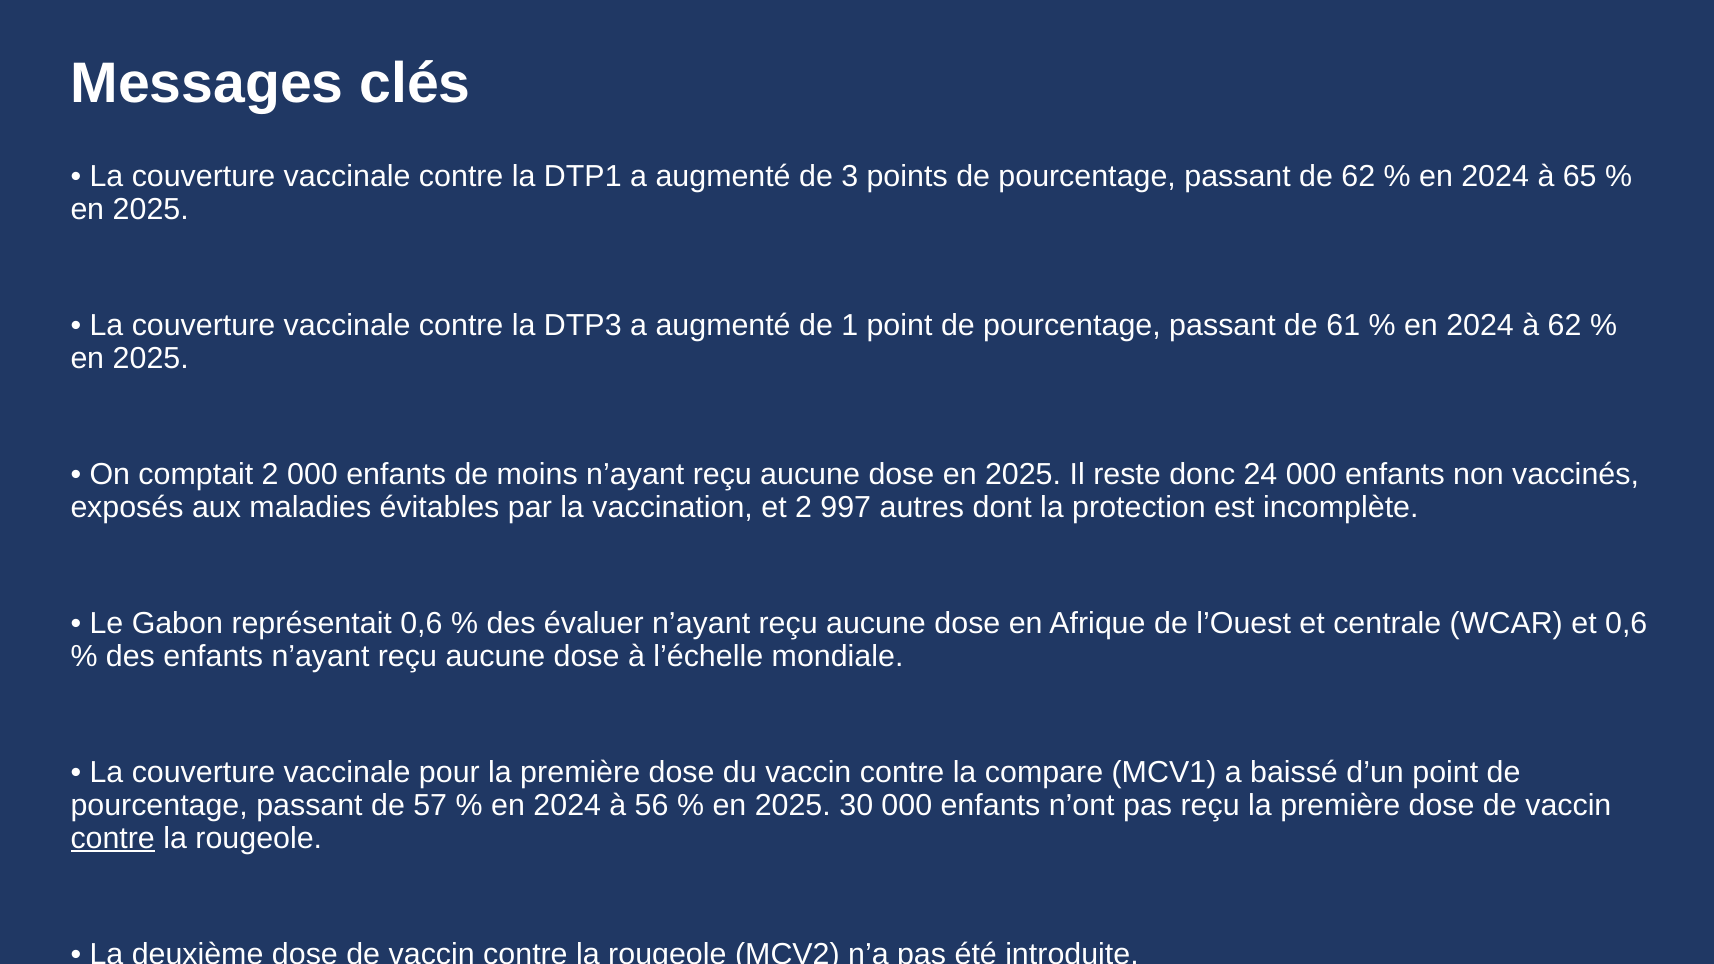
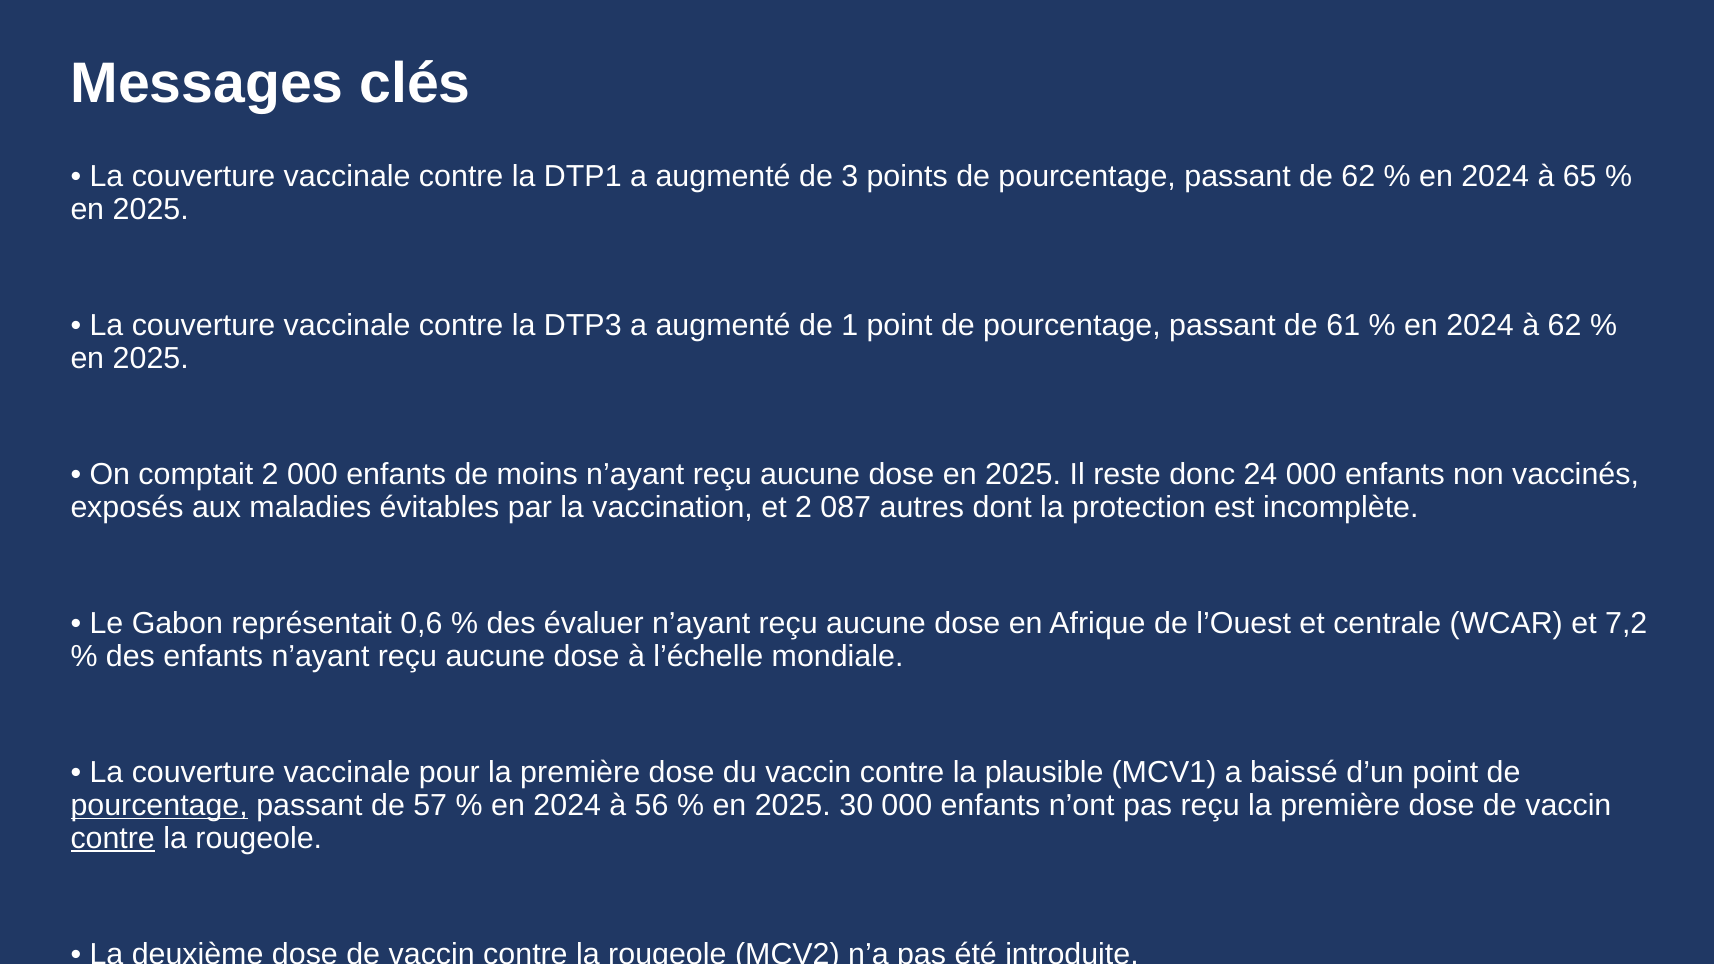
997: 997 -> 087
et 0,6: 0,6 -> 7,2
compare: compare -> plausible
pourcentage at (159, 806) underline: none -> present
